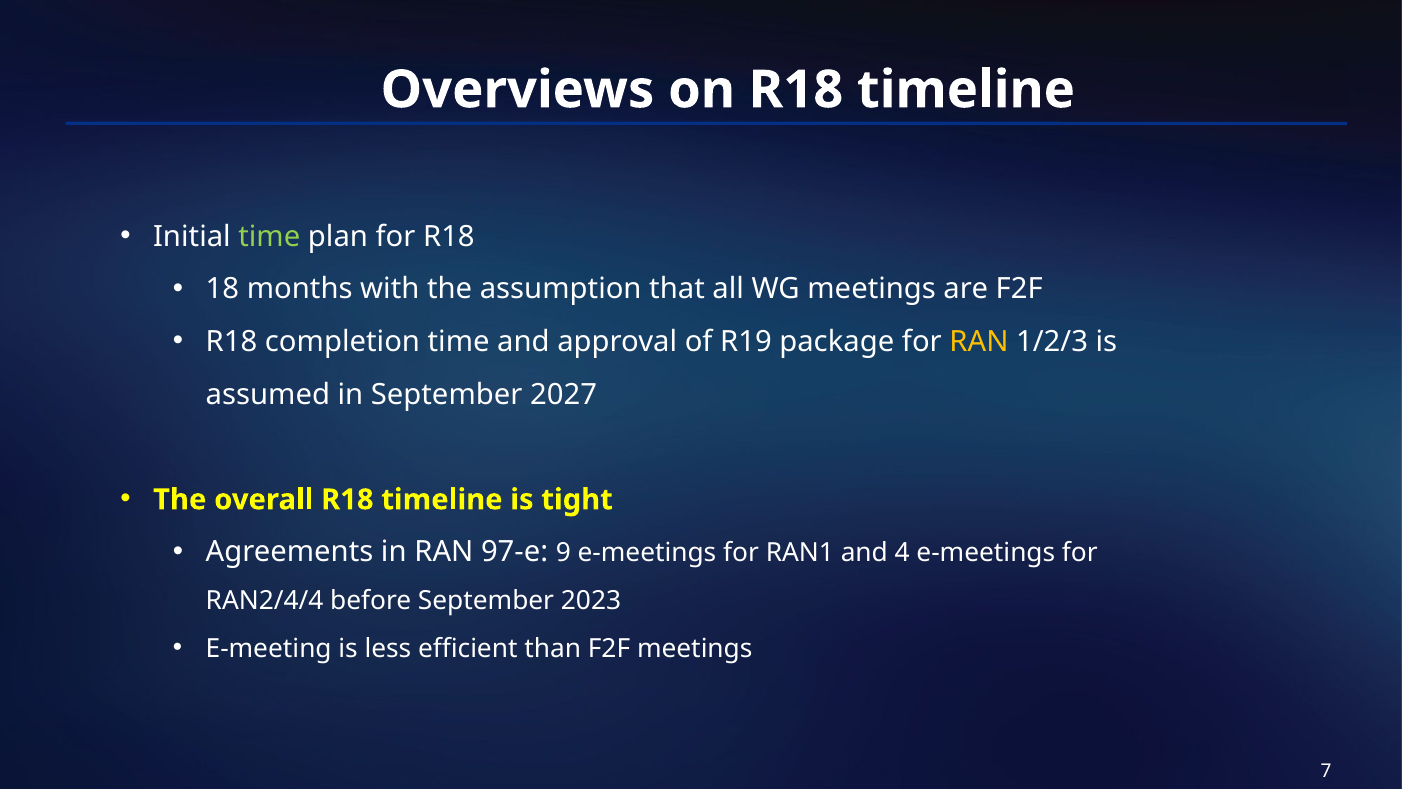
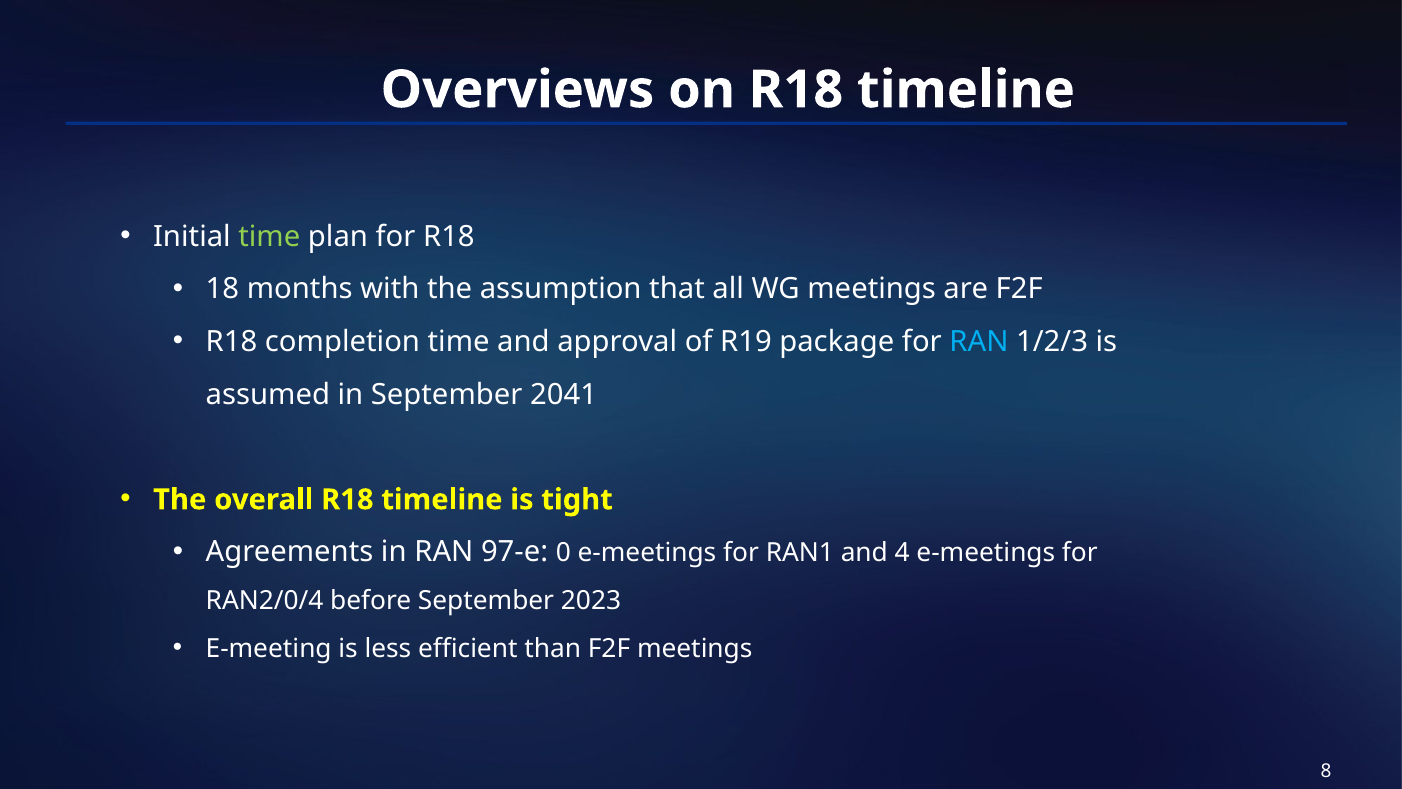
RAN at (979, 342) colour: yellow -> light blue
2027: 2027 -> 2041
9: 9 -> 0
RAN2/4/4: RAN2/4/4 -> RAN2/0/4
7: 7 -> 8
